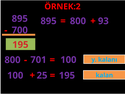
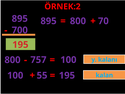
93: 93 -> 70
701: 701 -> 757
25: 25 -> 55
